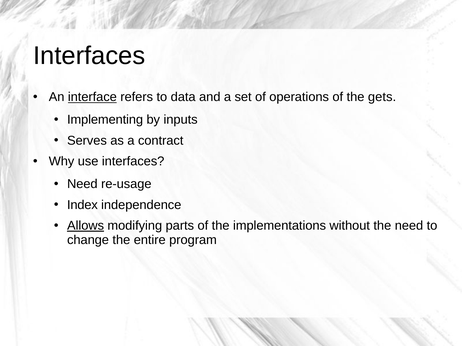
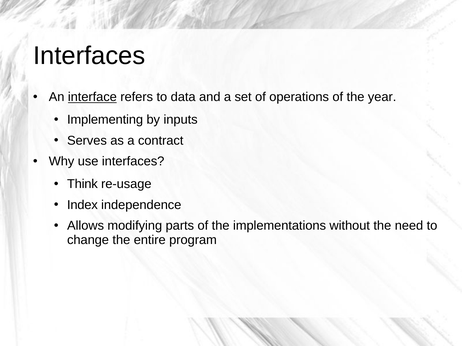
gets: gets -> year
Need at (82, 184): Need -> Think
Allows underline: present -> none
